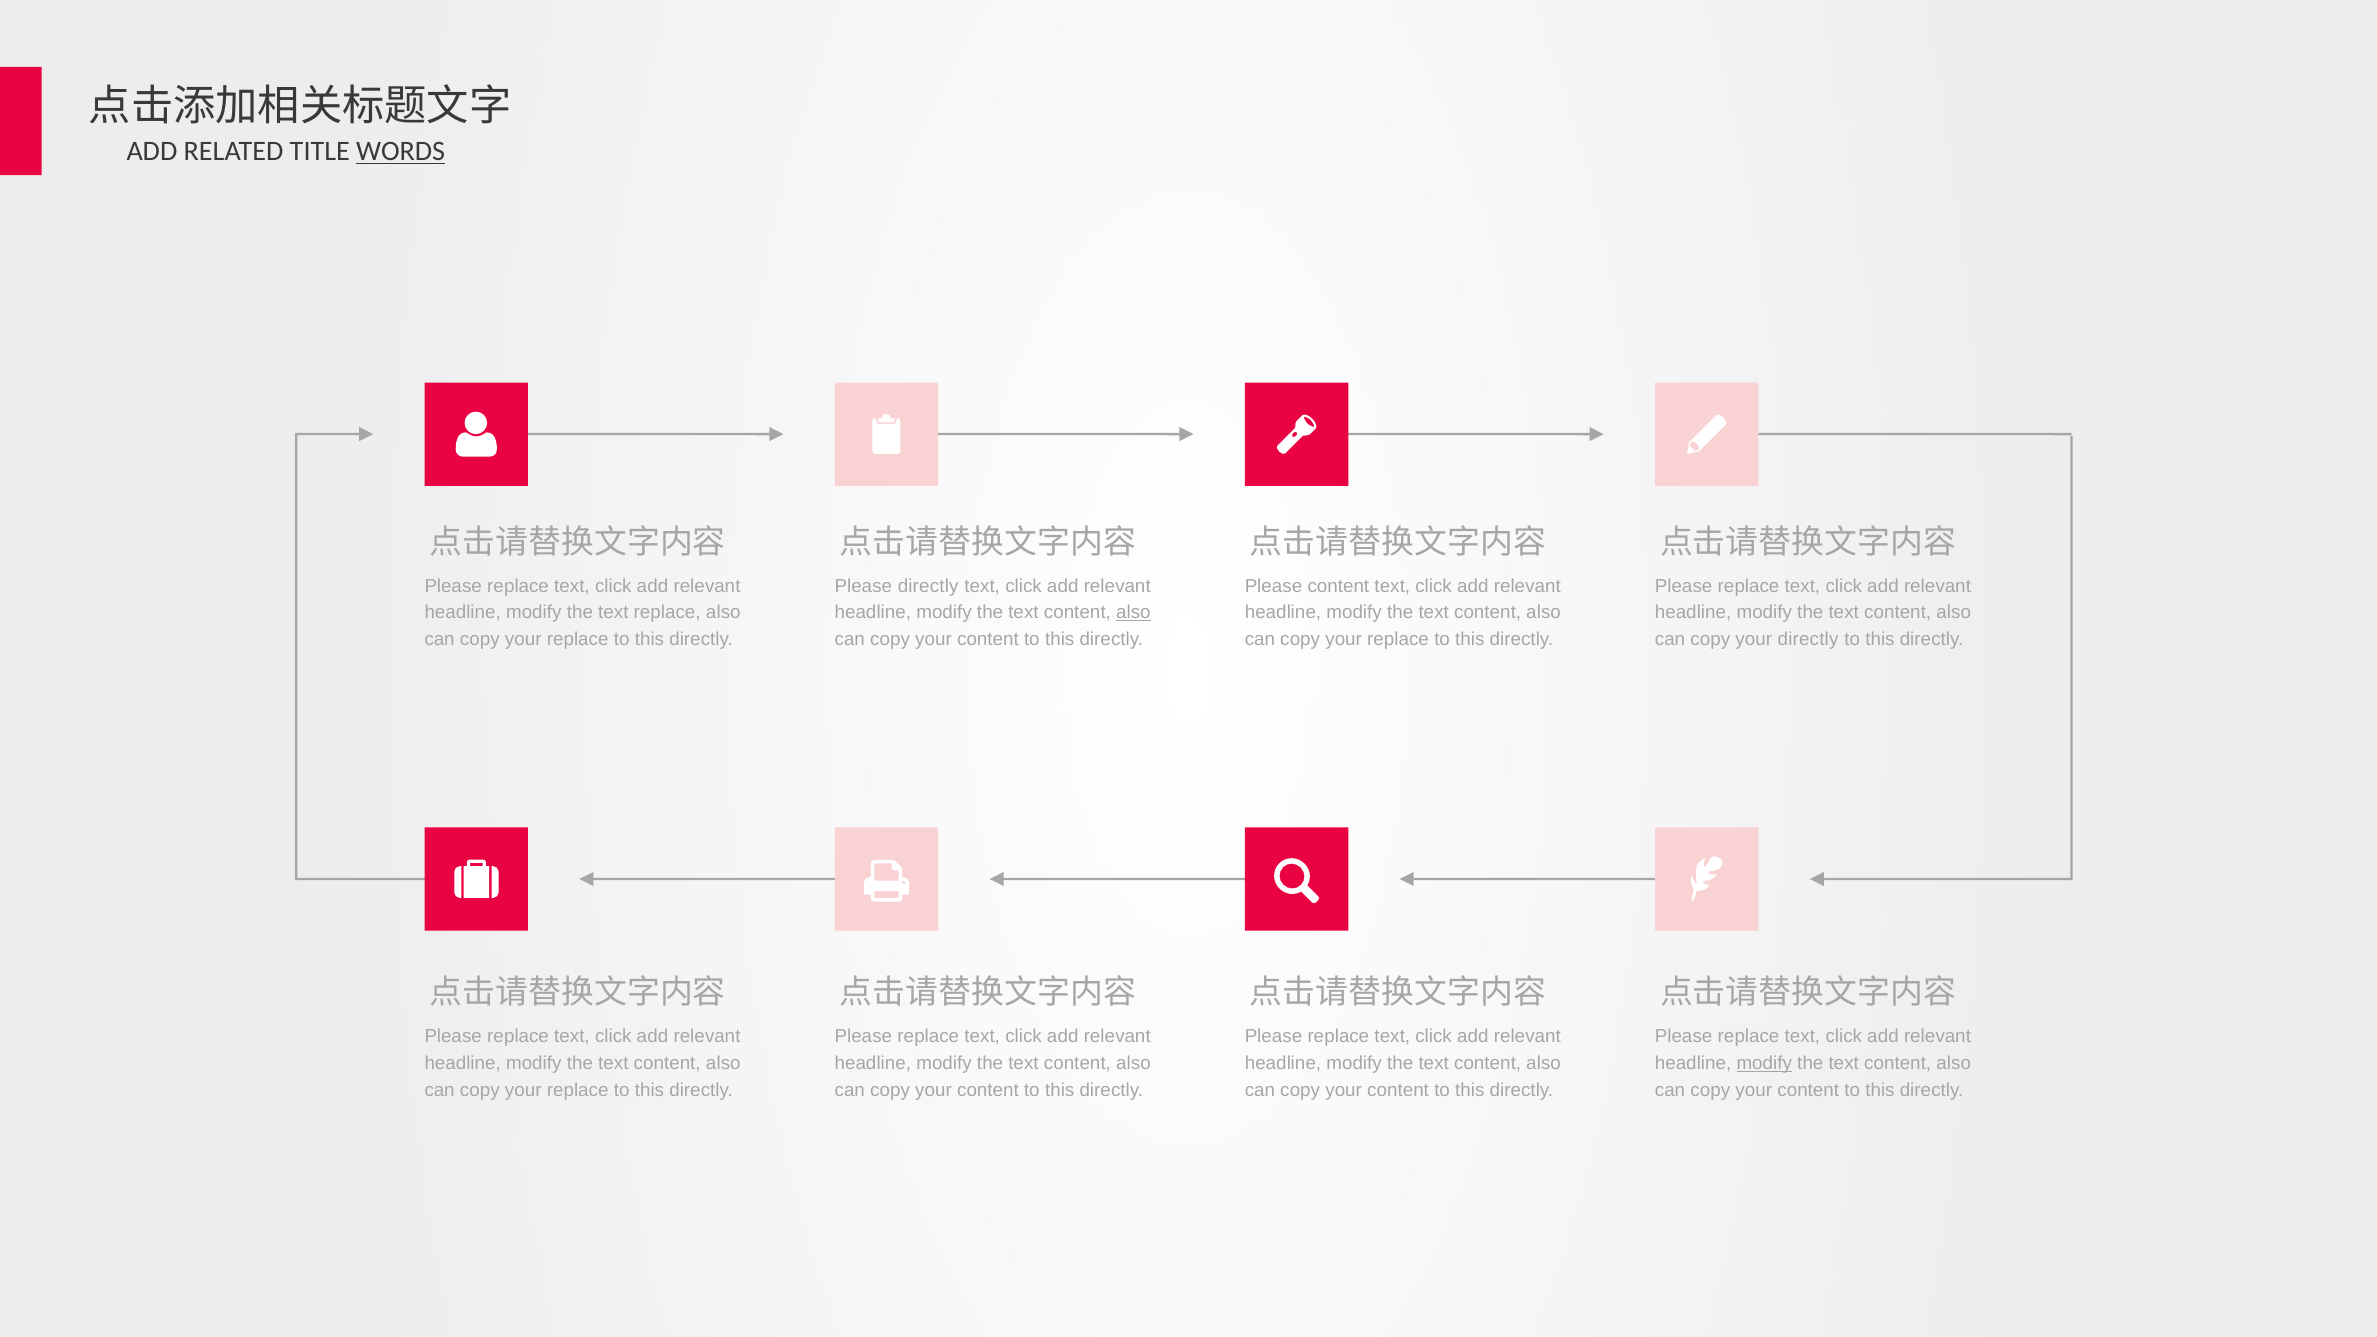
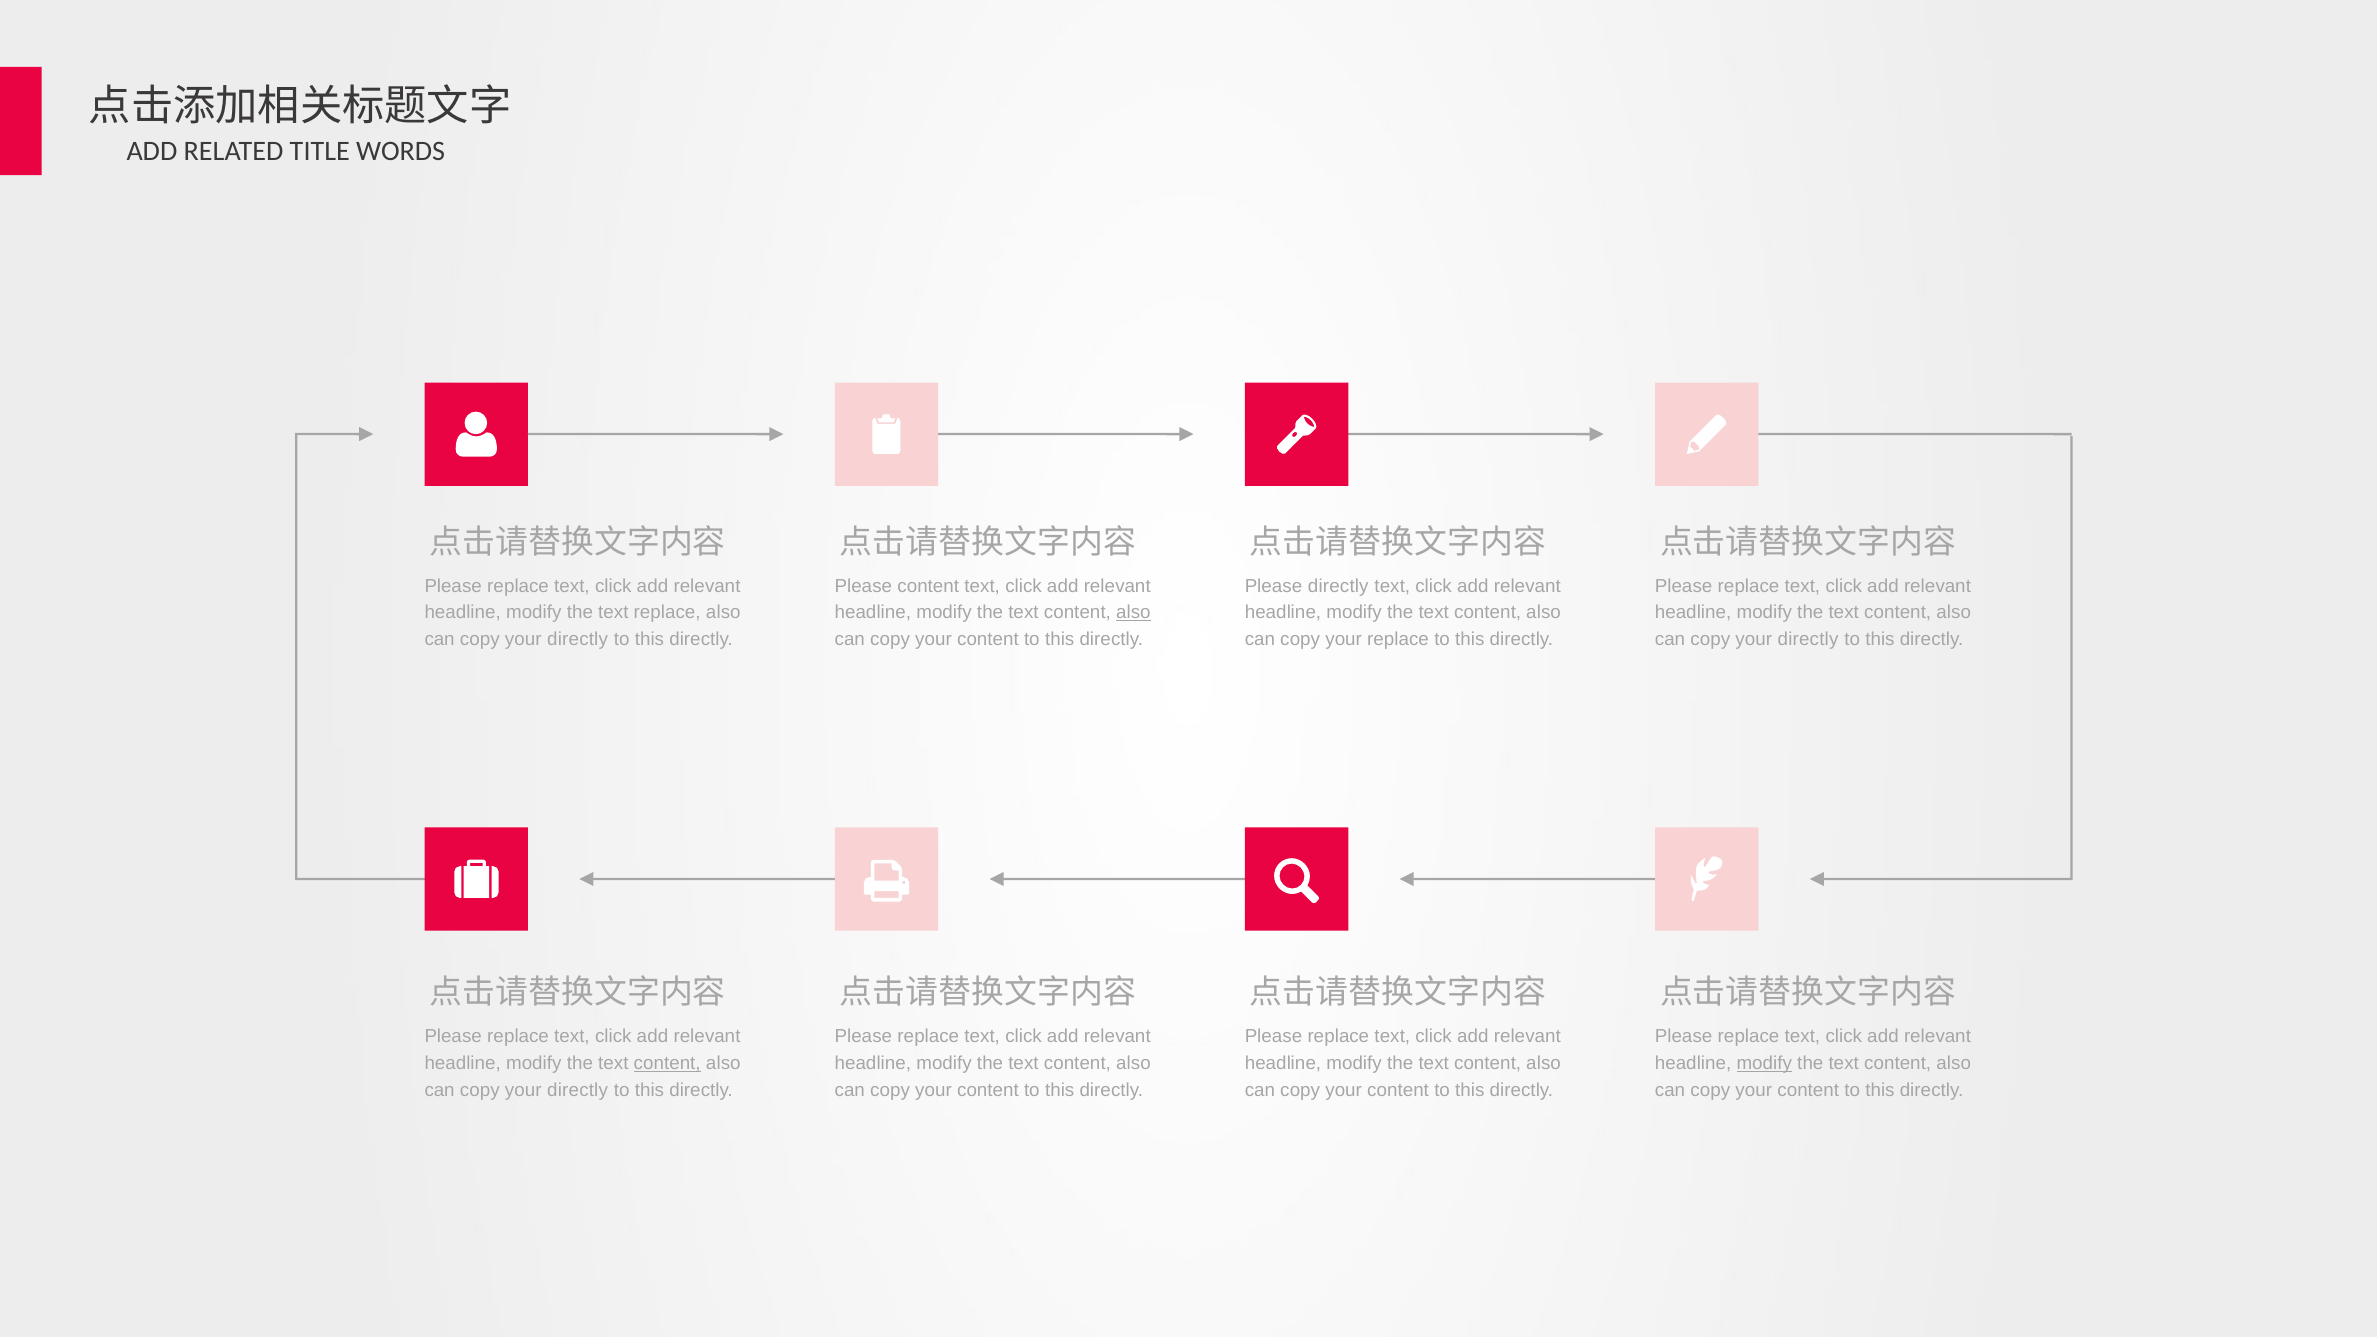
WORDS underline: present -> none
Please directly: directly -> content
Please content: content -> directly
replace at (578, 640): replace -> directly
content at (667, 1063) underline: none -> present
replace at (578, 1090): replace -> directly
